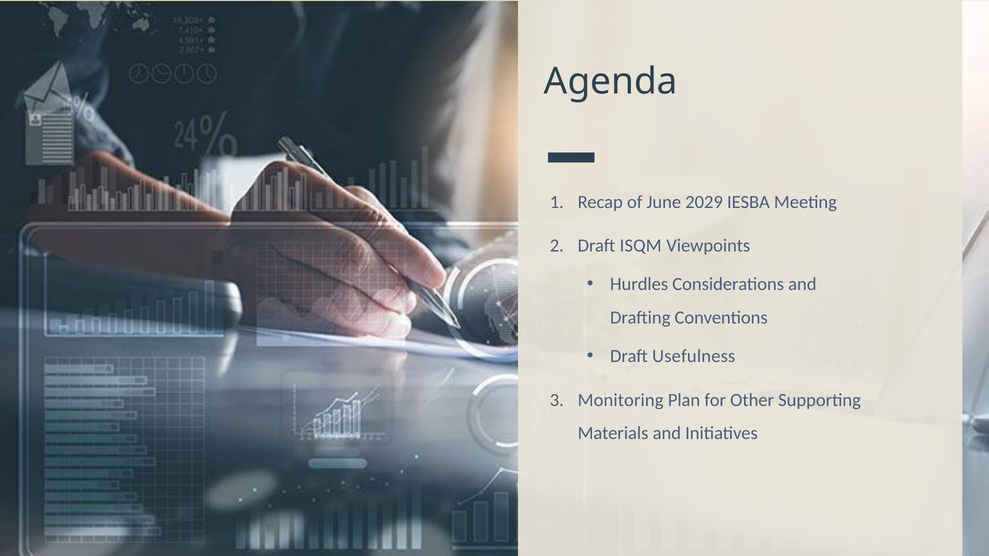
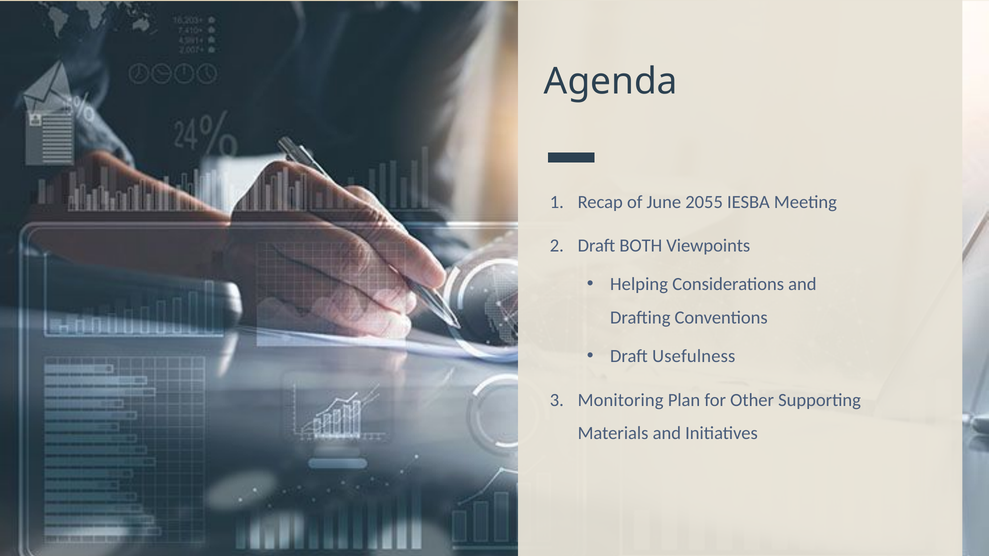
2029: 2029 -> 2055
ISQM: ISQM -> BOTH
Hurdles: Hurdles -> Helping
